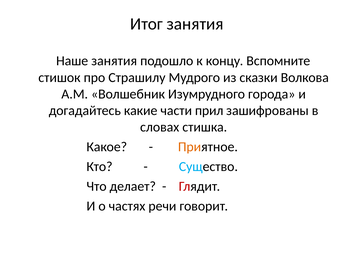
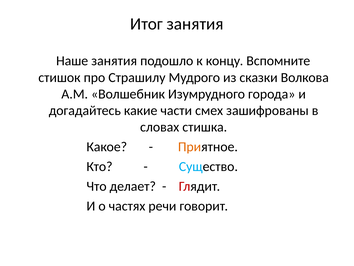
прил: прил -> смех
